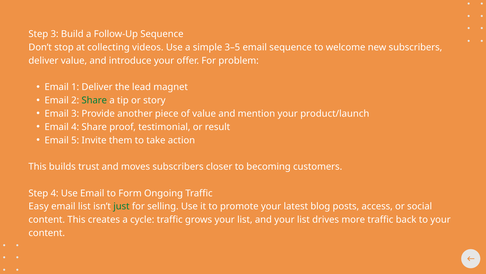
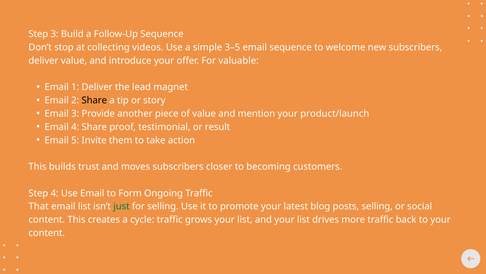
problem: problem -> valuable
Share at (94, 100) colour: green -> black
Easy: Easy -> That
posts access: access -> selling
